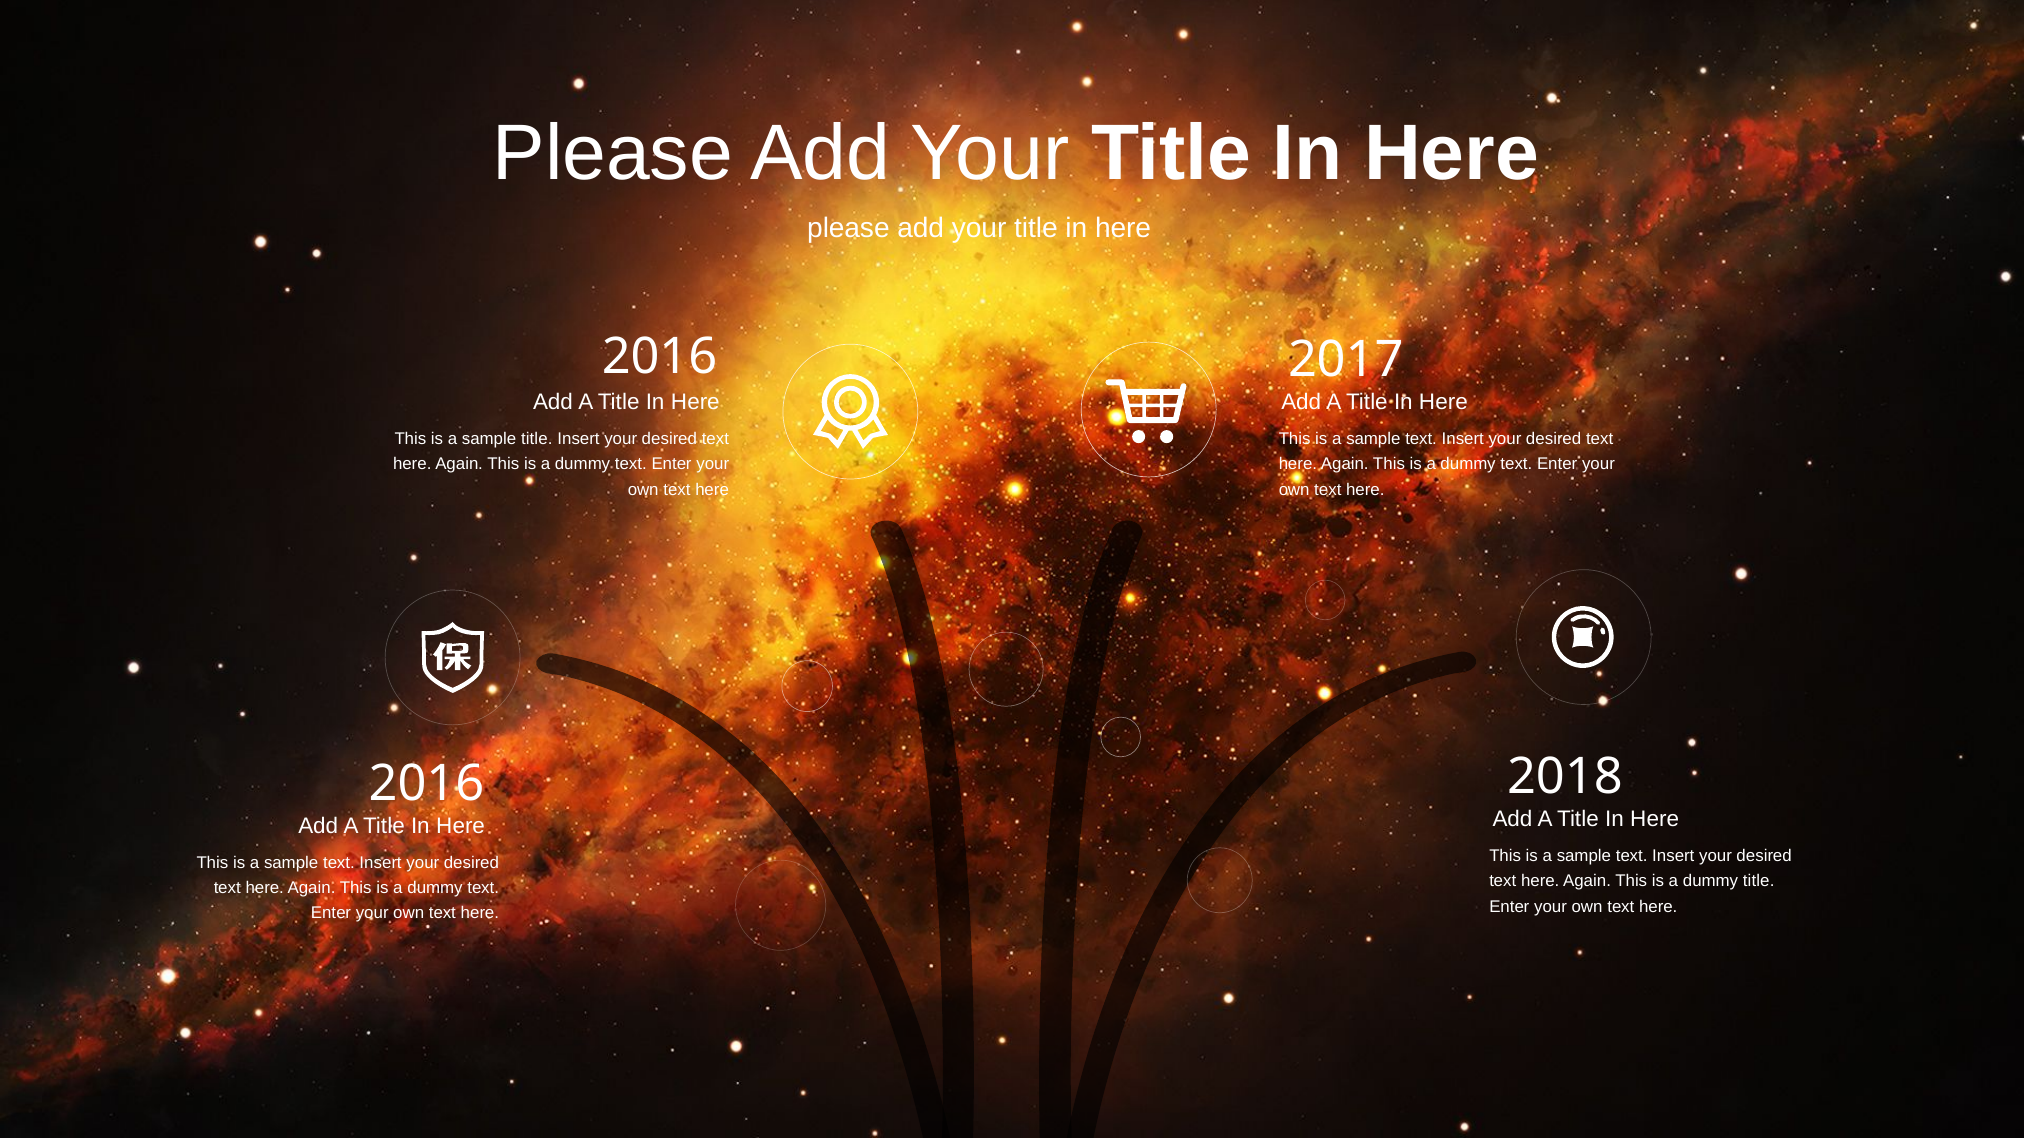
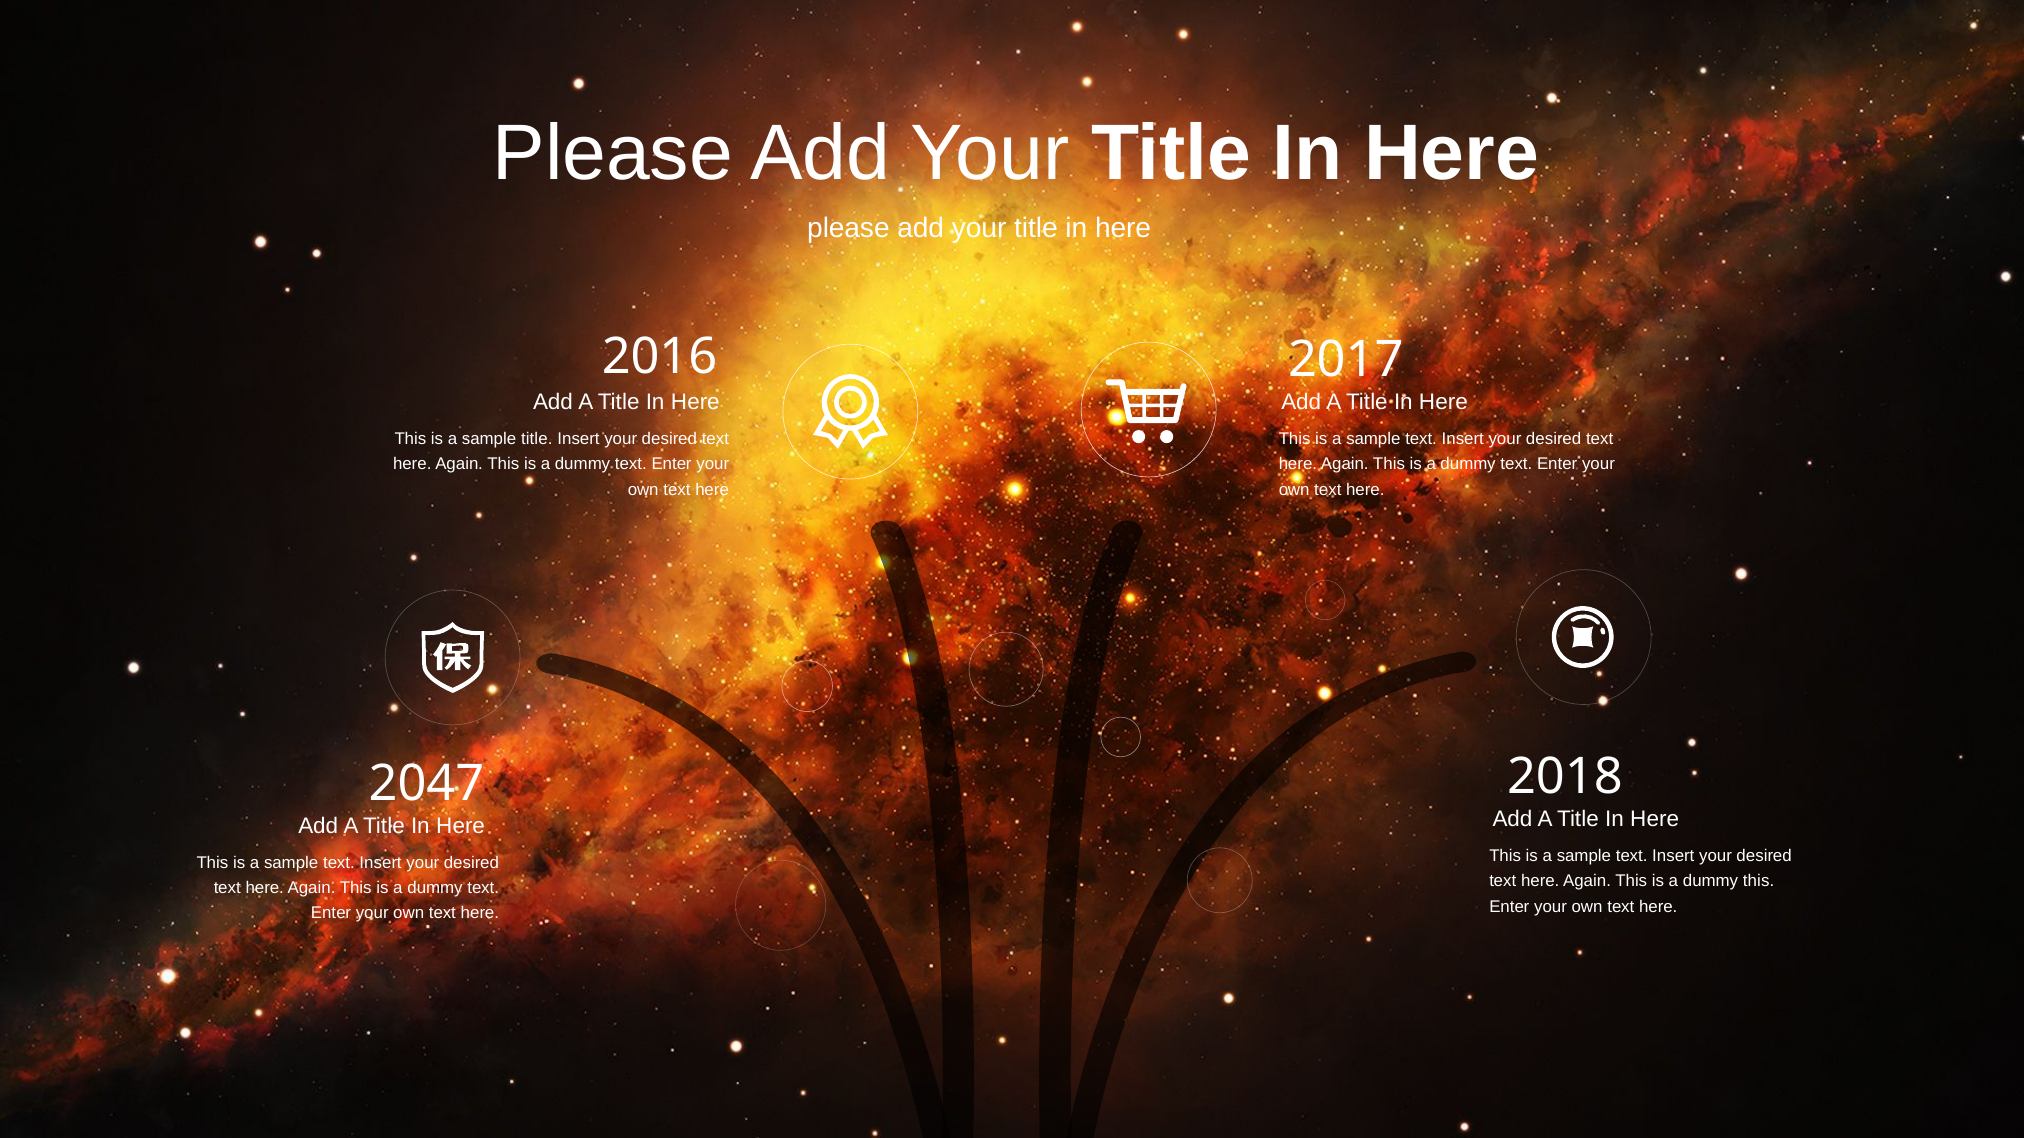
2016 at (426, 784): 2016 -> 2047
dummy title: title -> this
